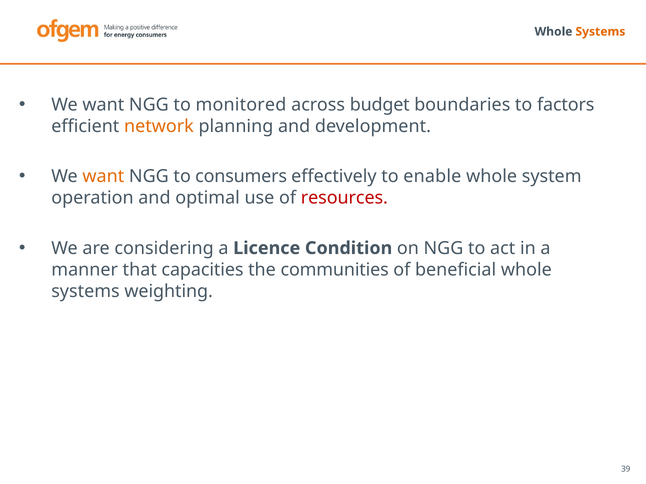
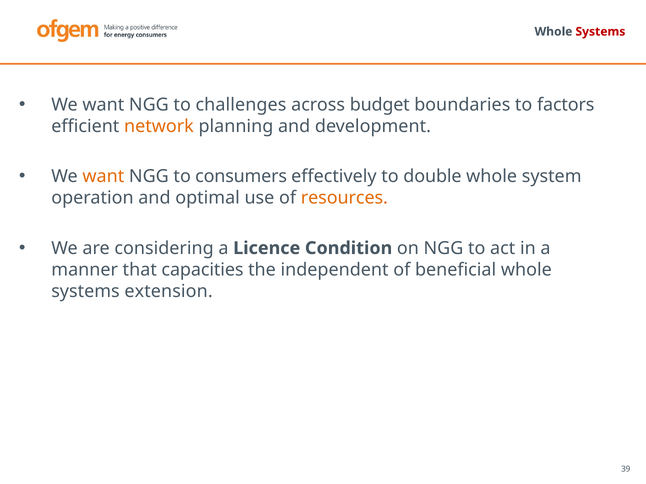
Systems at (600, 32) colour: orange -> red
monitored: monitored -> challenges
enable: enable -> double
resources colour: red -> orange
communities: communities -> independent
weighting: weighting -> extension
